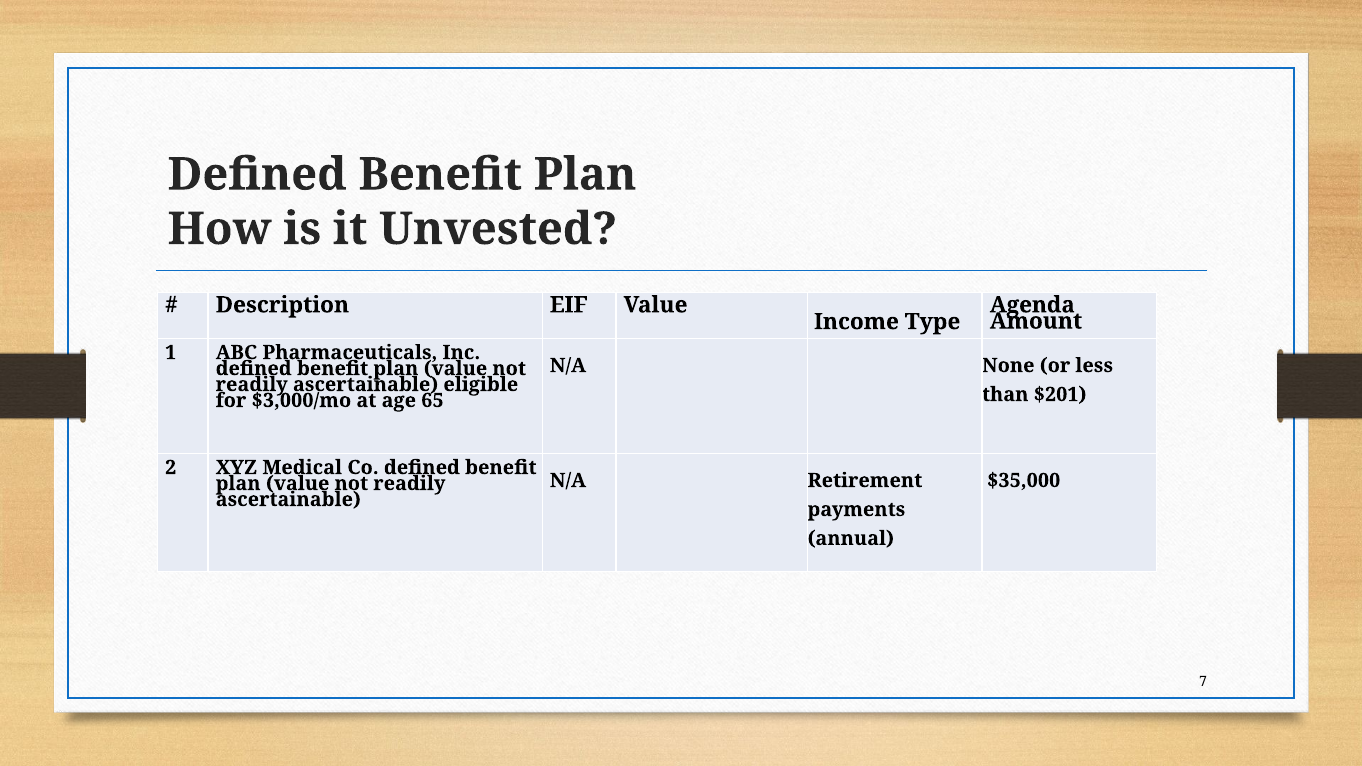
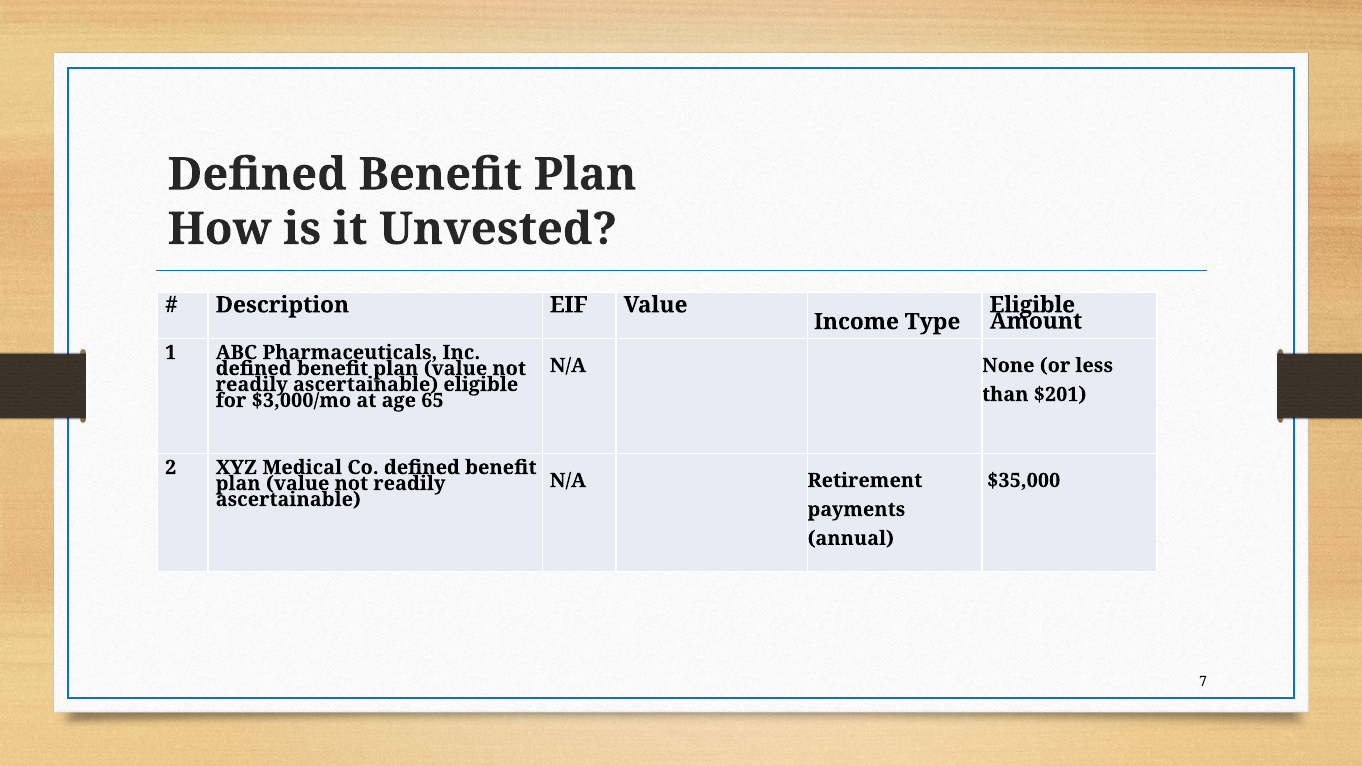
Agenda at (1032, 305): Agenda -> Eligible
